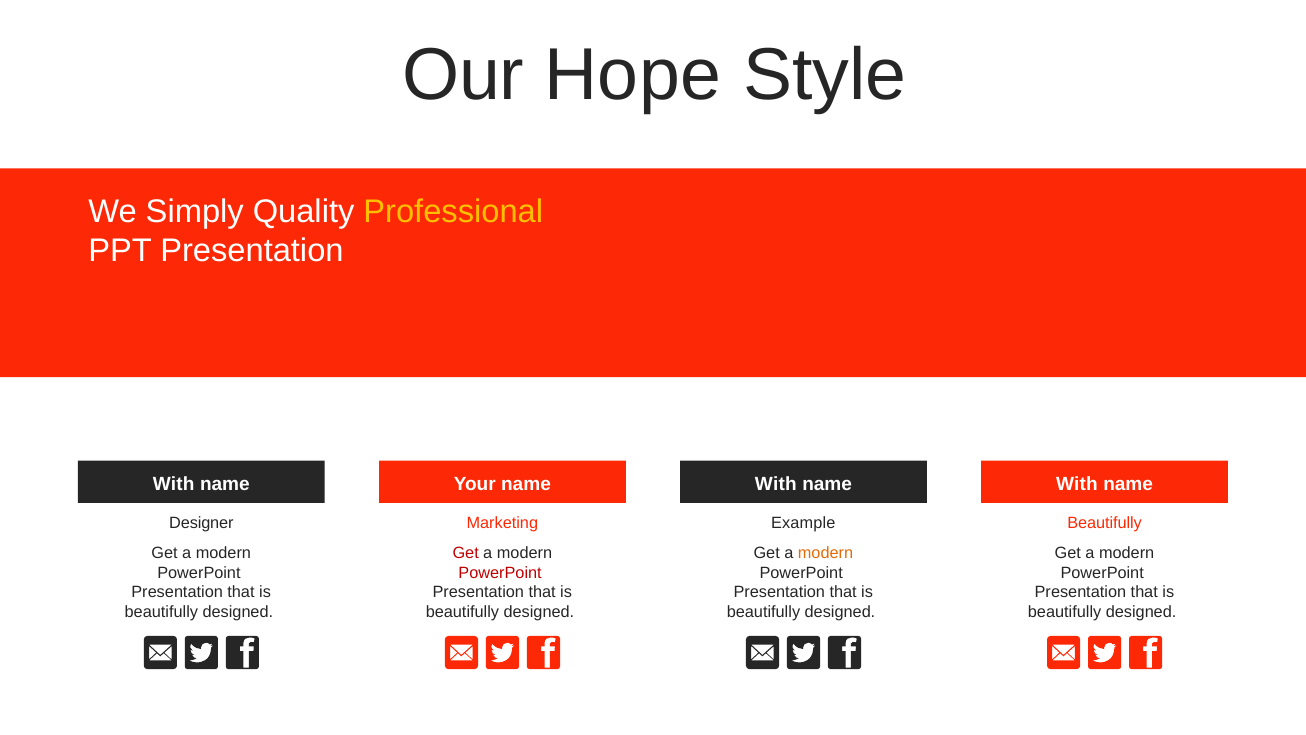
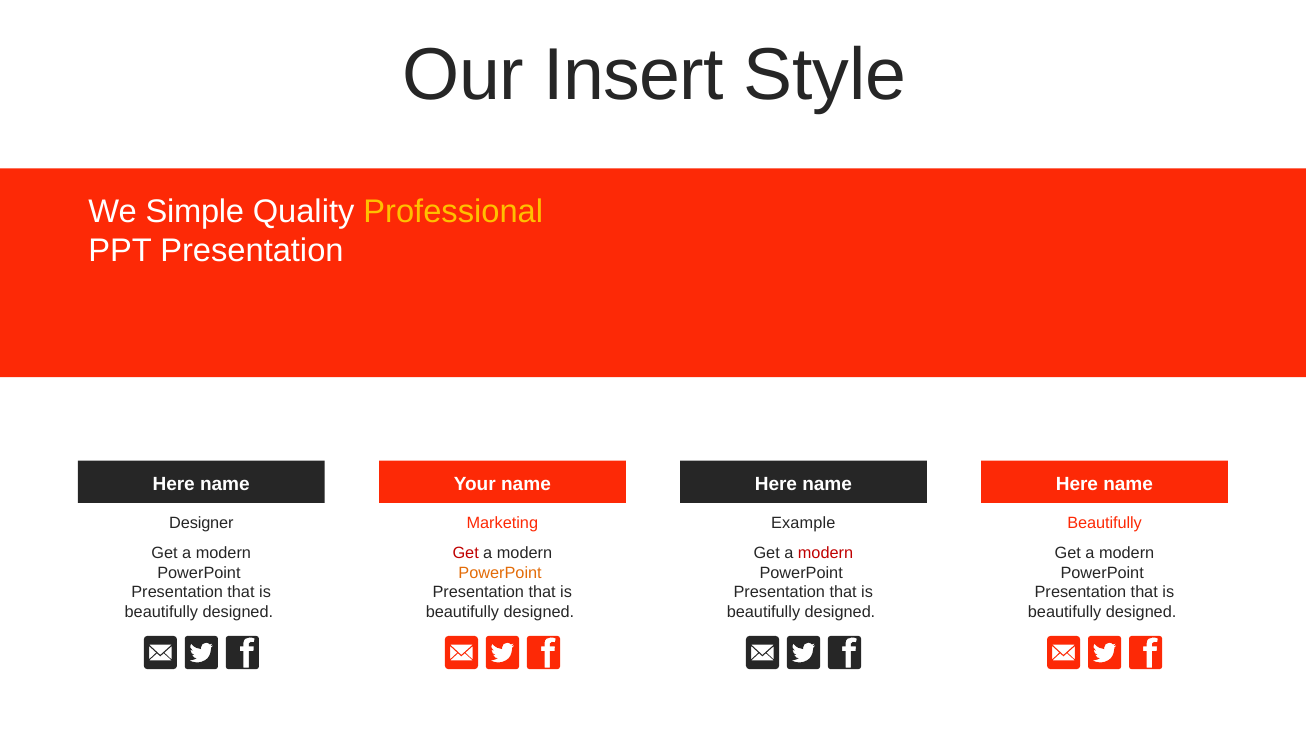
Hope: Hope -> Insert
Simply: Simply -> Simple
With at (174, 484): With -> Here
With at (776, 484): With -> Here
With at (1077, 484): With -> Here
modern at (826, 553) colour: orange -> red
PowerPoint at (500, 573) colour: red -> orange
